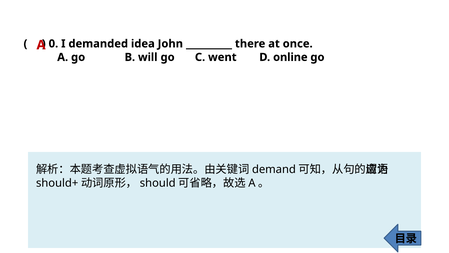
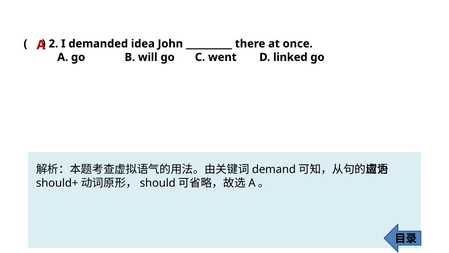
0: 0 -> 2
online: online -> linked
